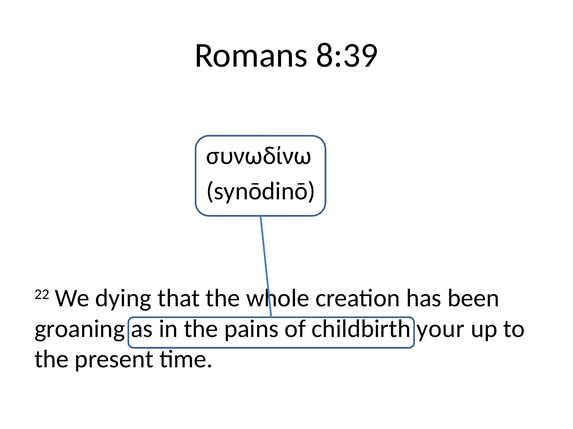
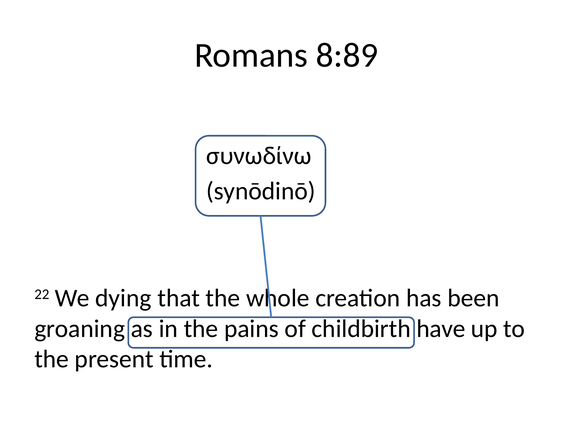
8:39: 8:39 -> 8:89
your: your -> have
